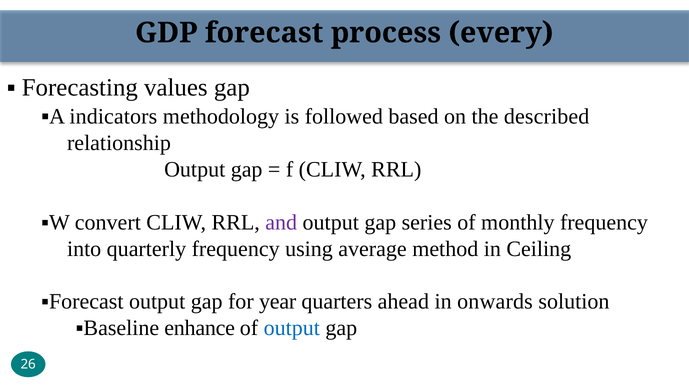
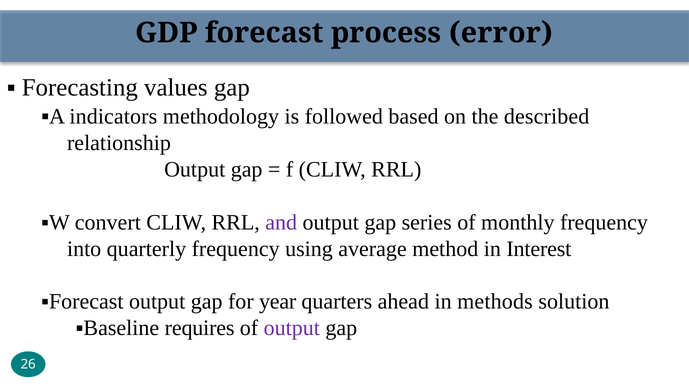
every: every -> error
Ceiling: Ceiling -> Interest
onwards: onwards -> methods
enhance: enhance -> requires
output at (292, 328) colour: blue -> purple
